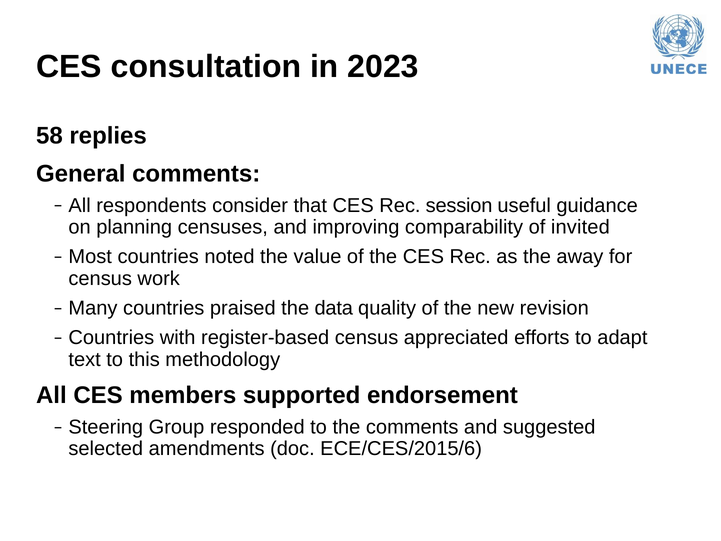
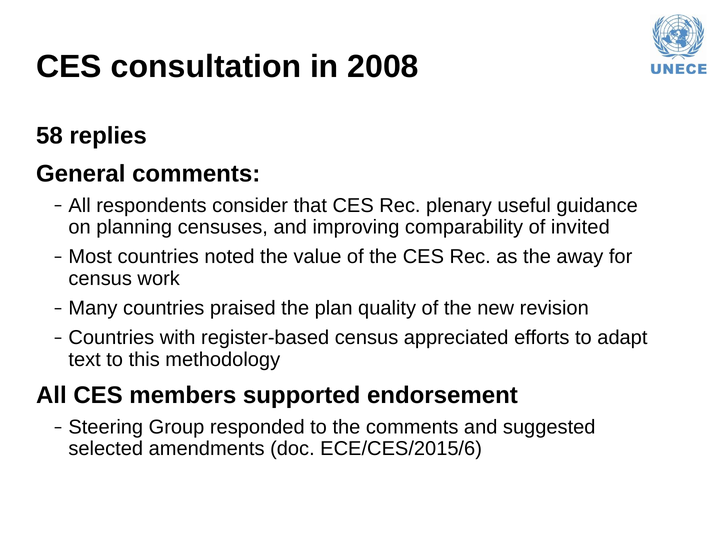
2023: 2023 -> 2008
session: session -> plenary
data: data -> plan
